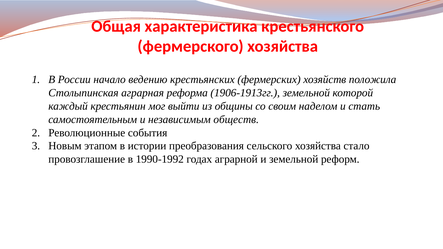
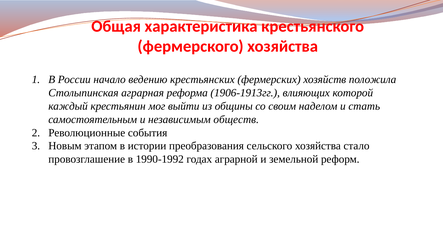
1906-1913гг земельной: земельной -> влияющих
